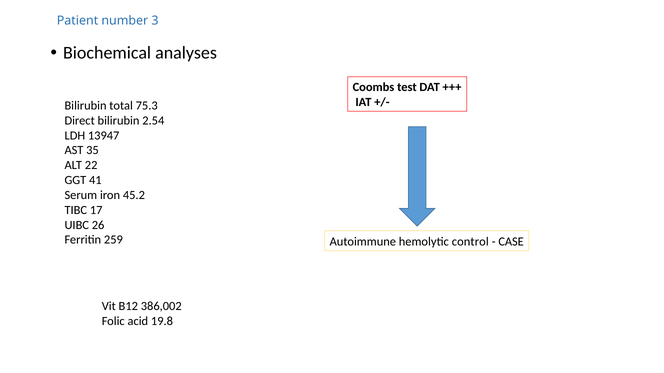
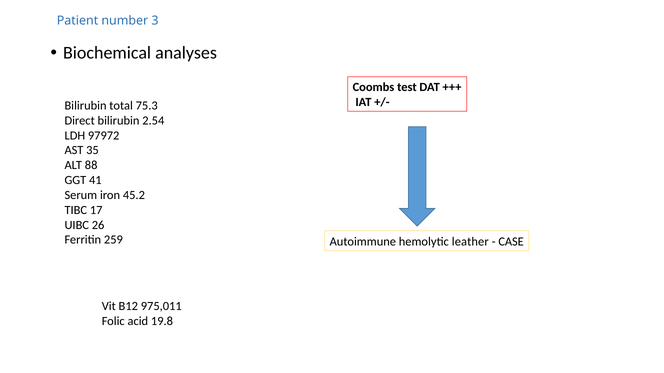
13947: 13947 -> 97972
22: 22 -> 88
control: control -> leather
386,002: 386,002 -> 975,011
